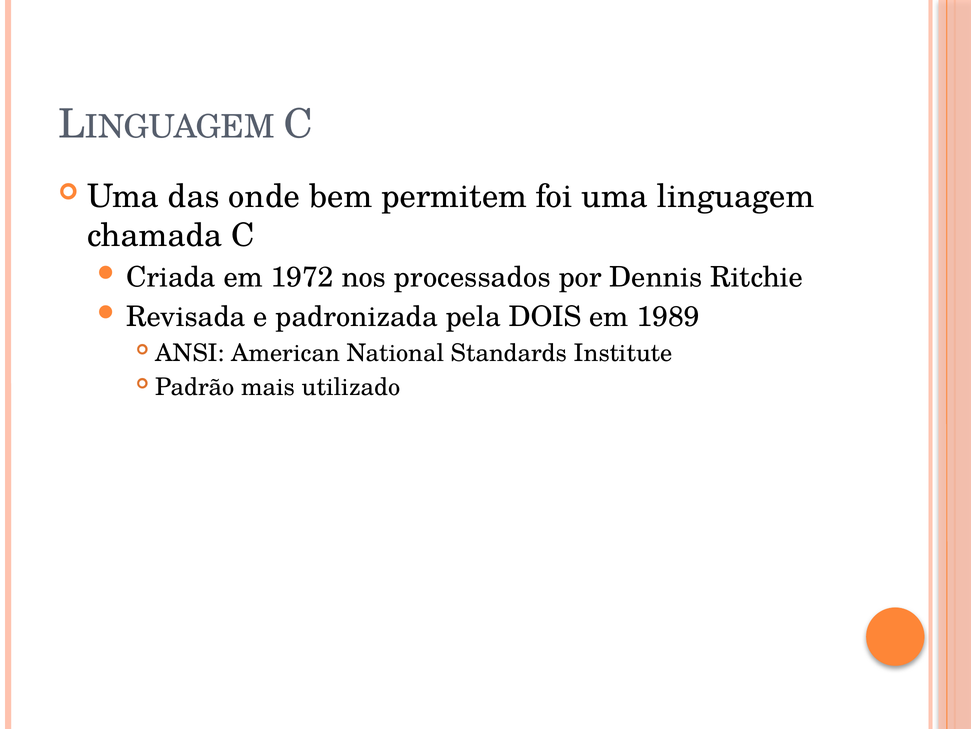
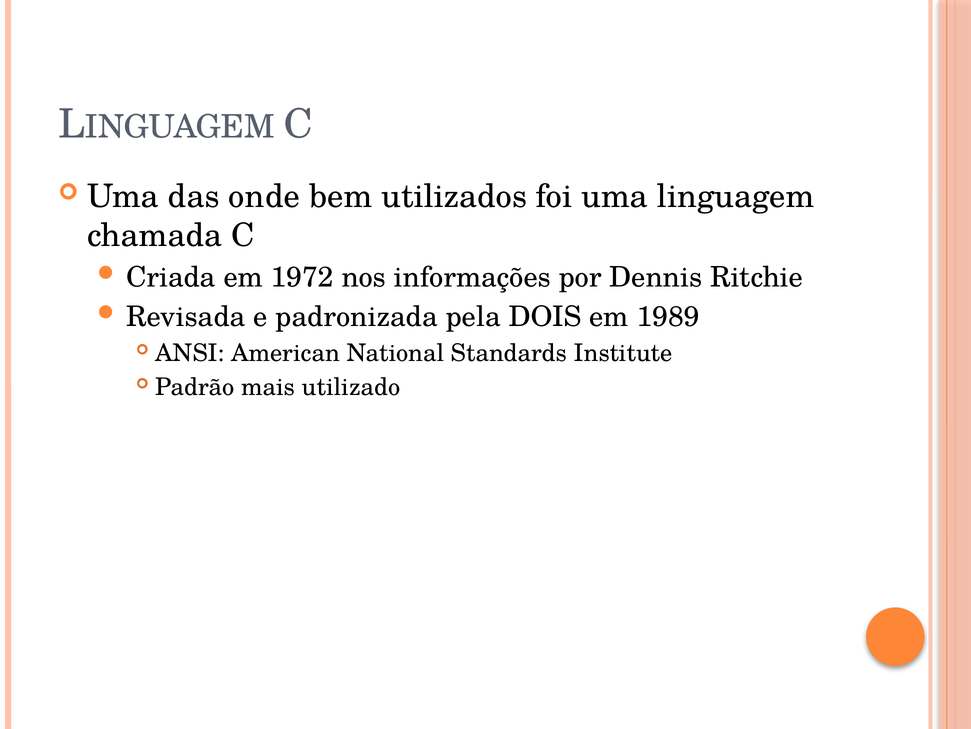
permitem: permitem -> utilizados
processados: processados -> informações
